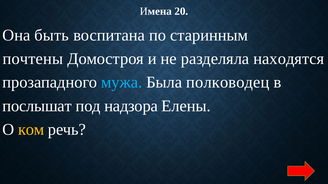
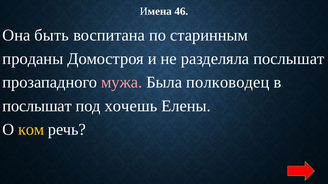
20: 20 -> 46
почтены: почтены -> проданы
разделяла находятся: находятся -> послышат
мужа colour: light blue -> pink
надзора: надзора -> хочешь
